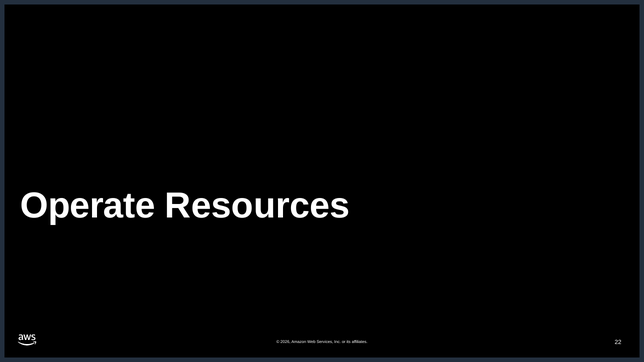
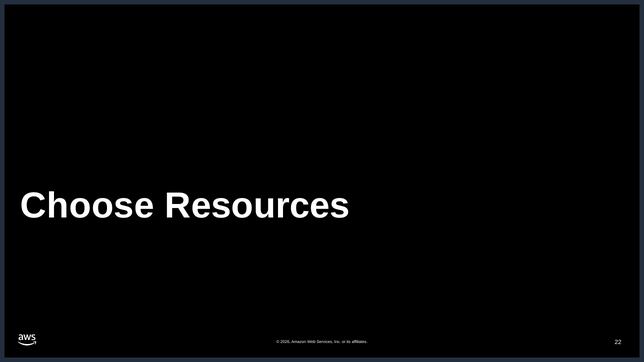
Operate: Operate -> Choose
